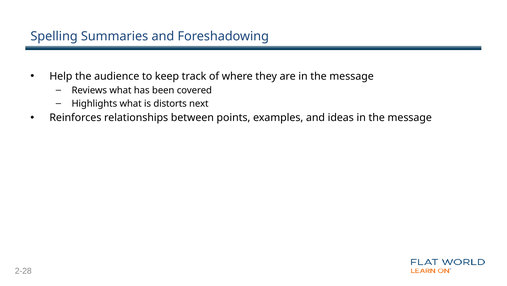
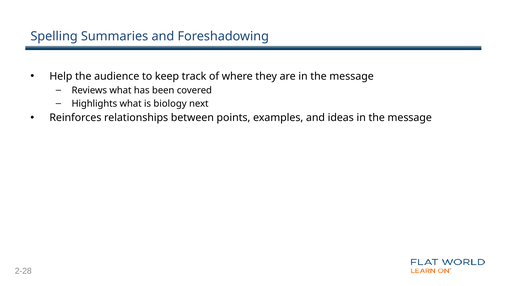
distorts: distorts -> biology
